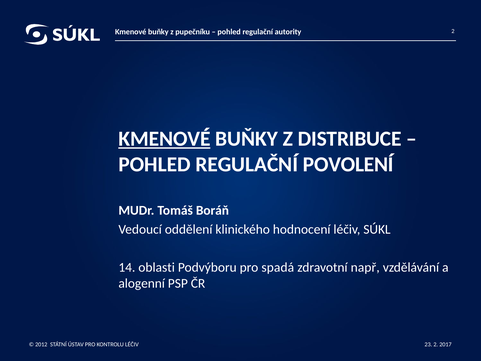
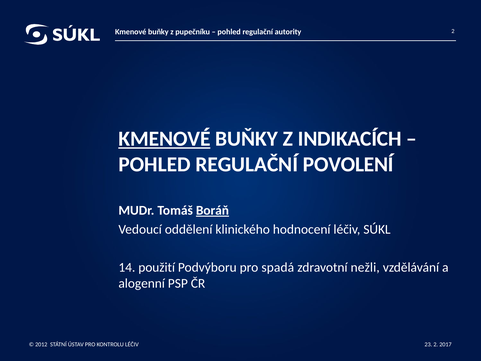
DISTRIBUCE: DISTRIBUCE -> INDIKACÍCH
Boráň underline: none -> present
oblasti: oblasti -> použití
např: např -> nežli
